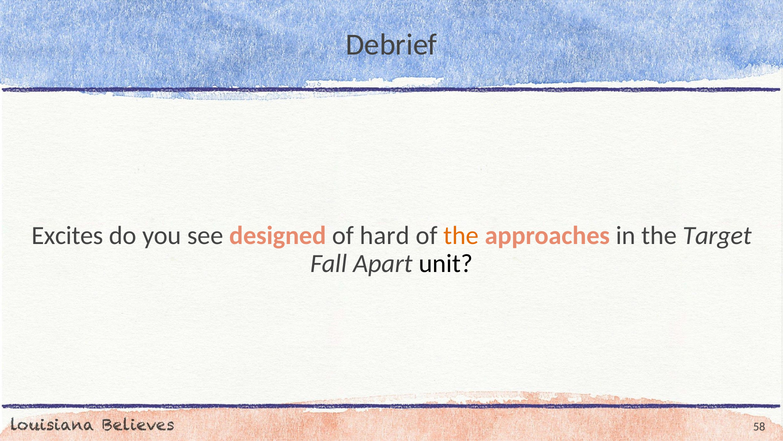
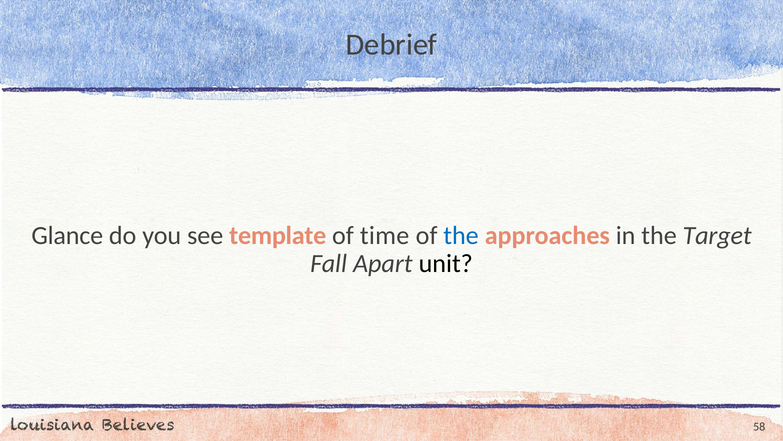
Excites: Excites -> Glance
designed: designed -> template
hard: hard -> time
the at (461, 235) colour: orange -> blue
